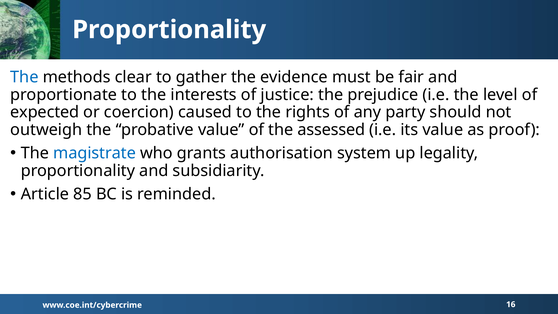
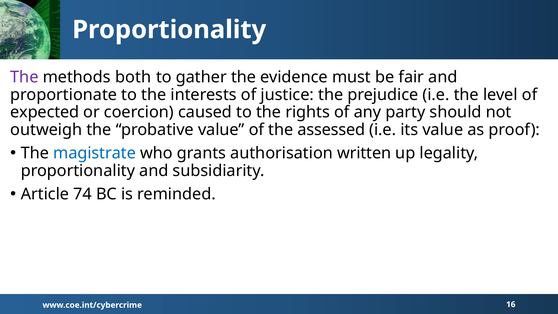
The at (24, 77) colour: blue -> purple
clear: clear -> both
system: system -> written
85: 85 -> 74
